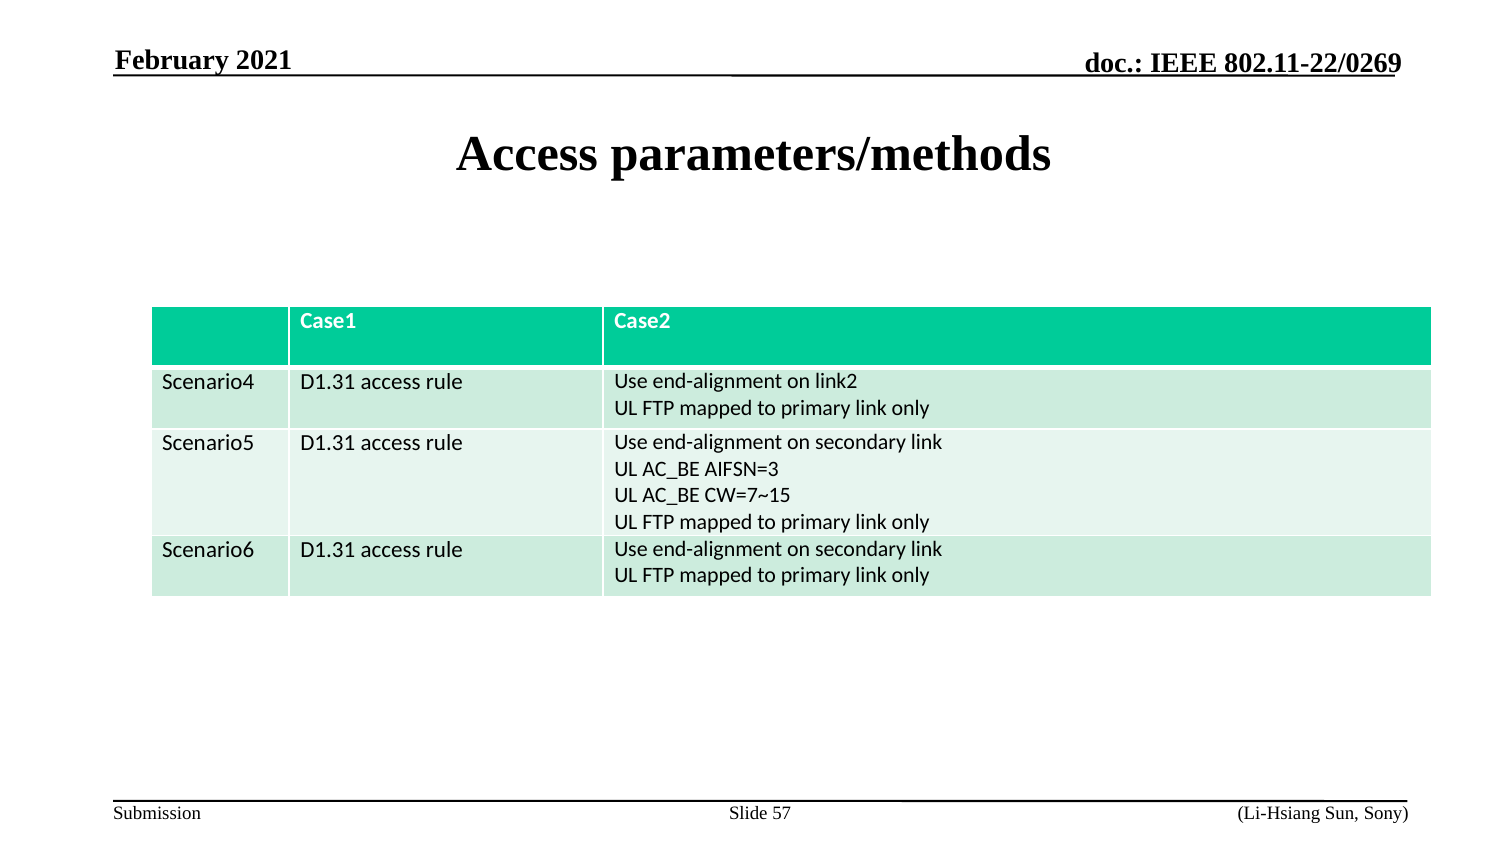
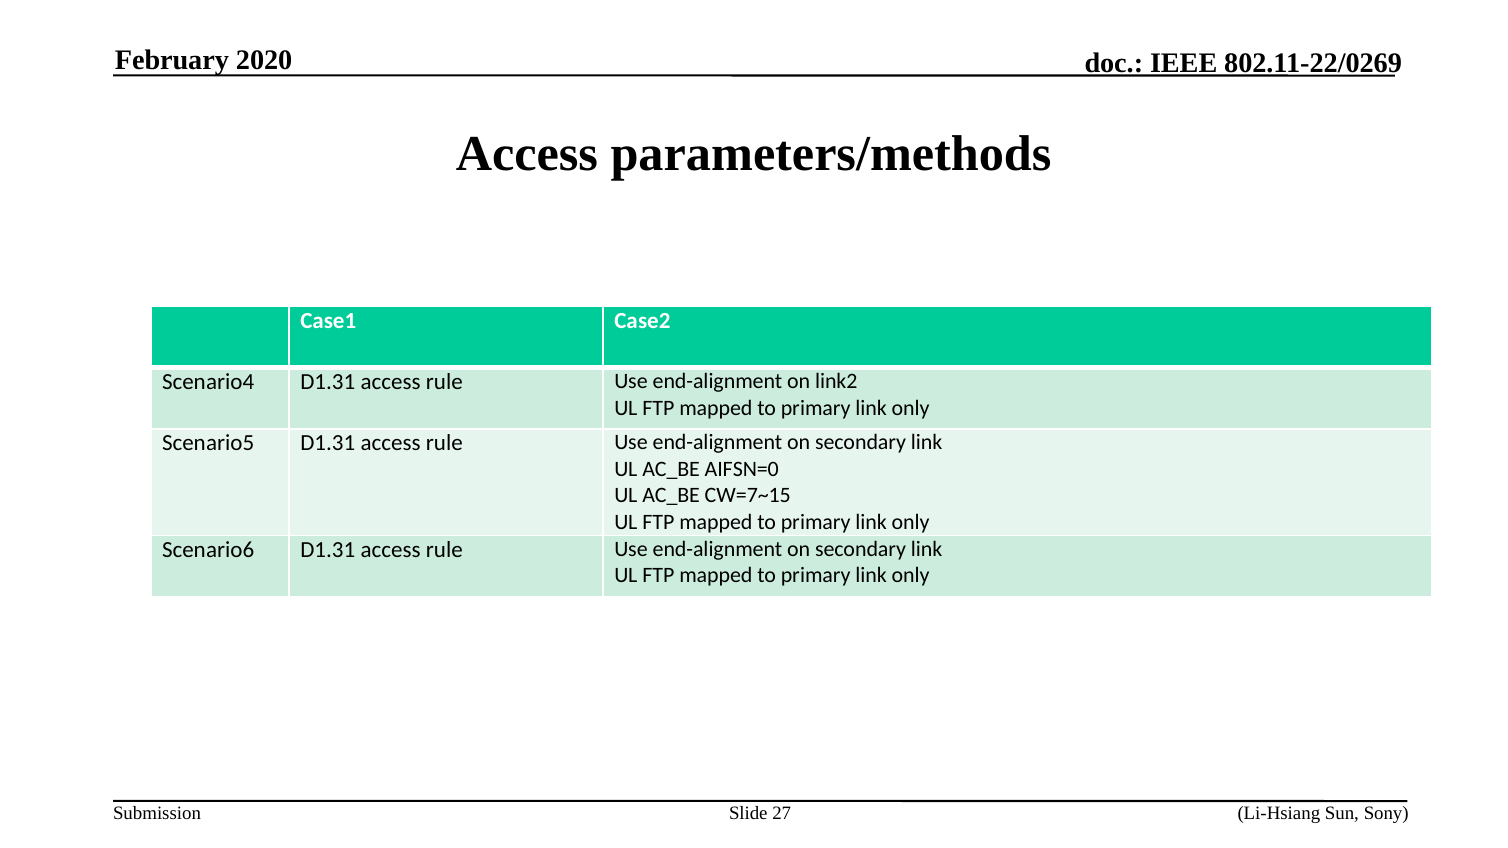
2021: 2021 -> 2020
AIFSN=3: AIFSN=3 -> AIFSN=0
57: 57 -> 27
